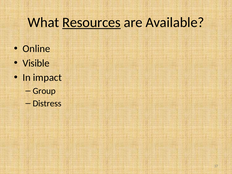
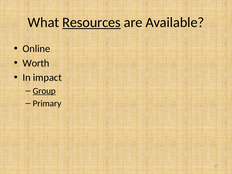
Visible: Visible -> Worth
Group underline: none -> present
Distress: Distress -> Primary
